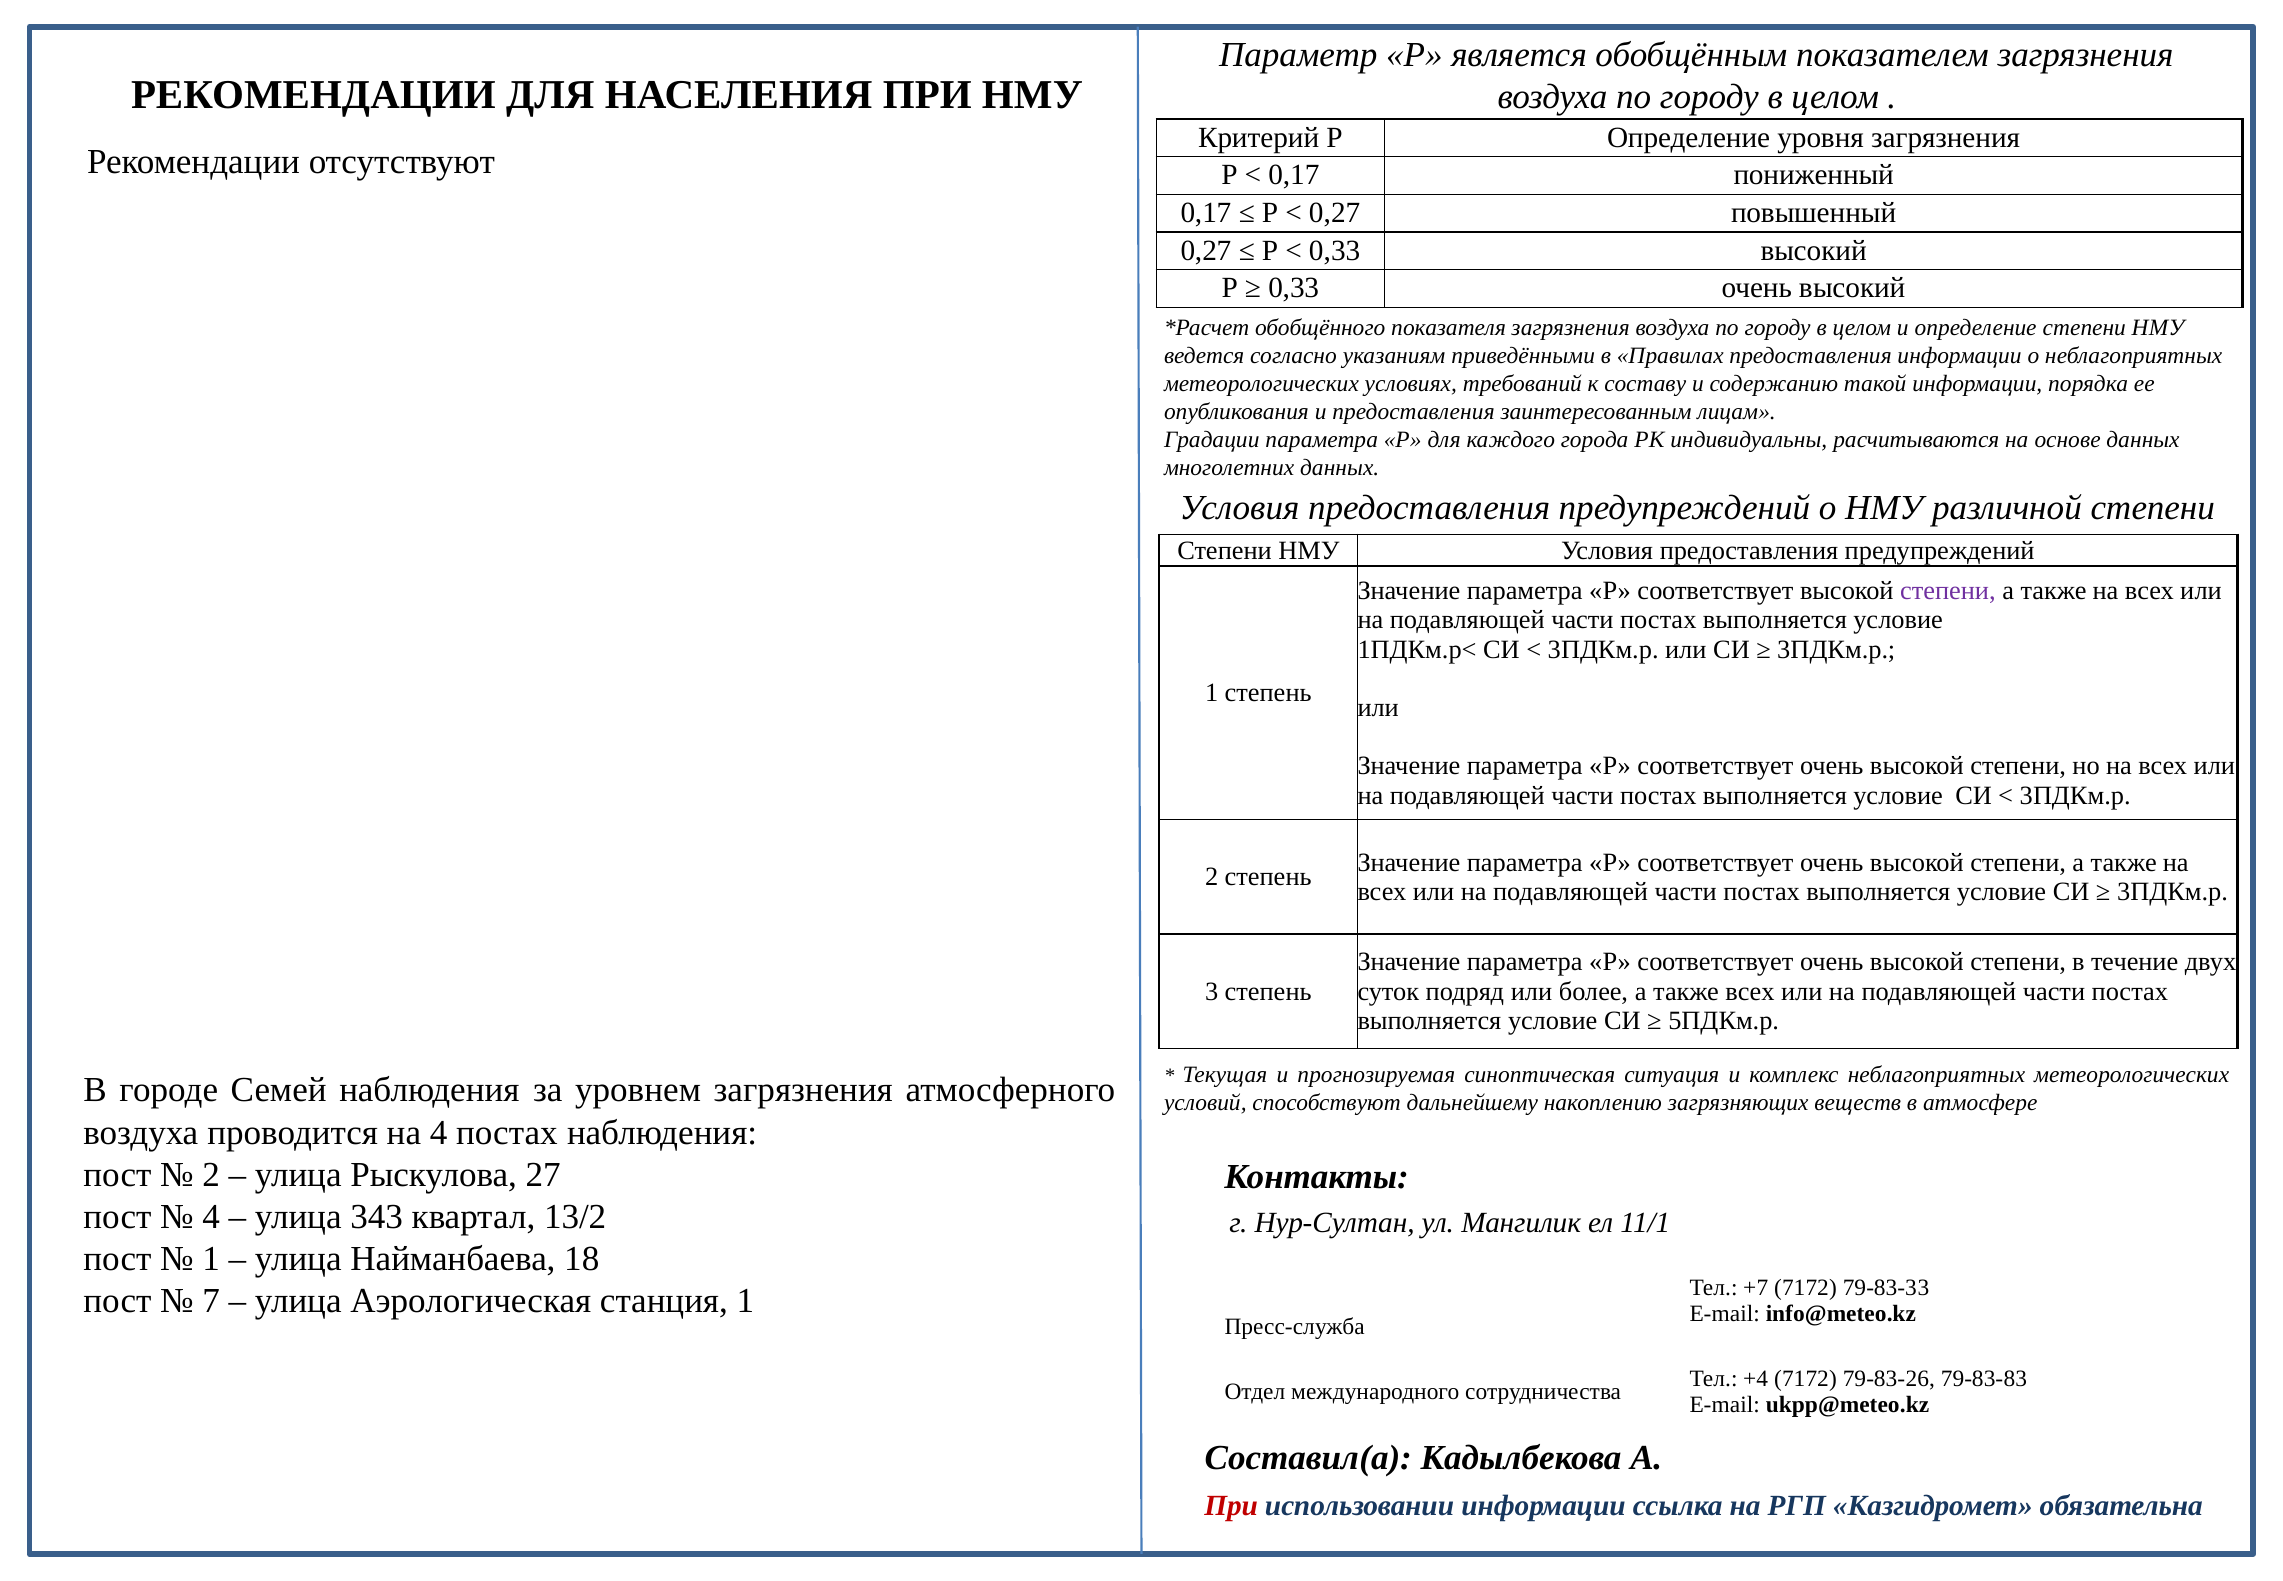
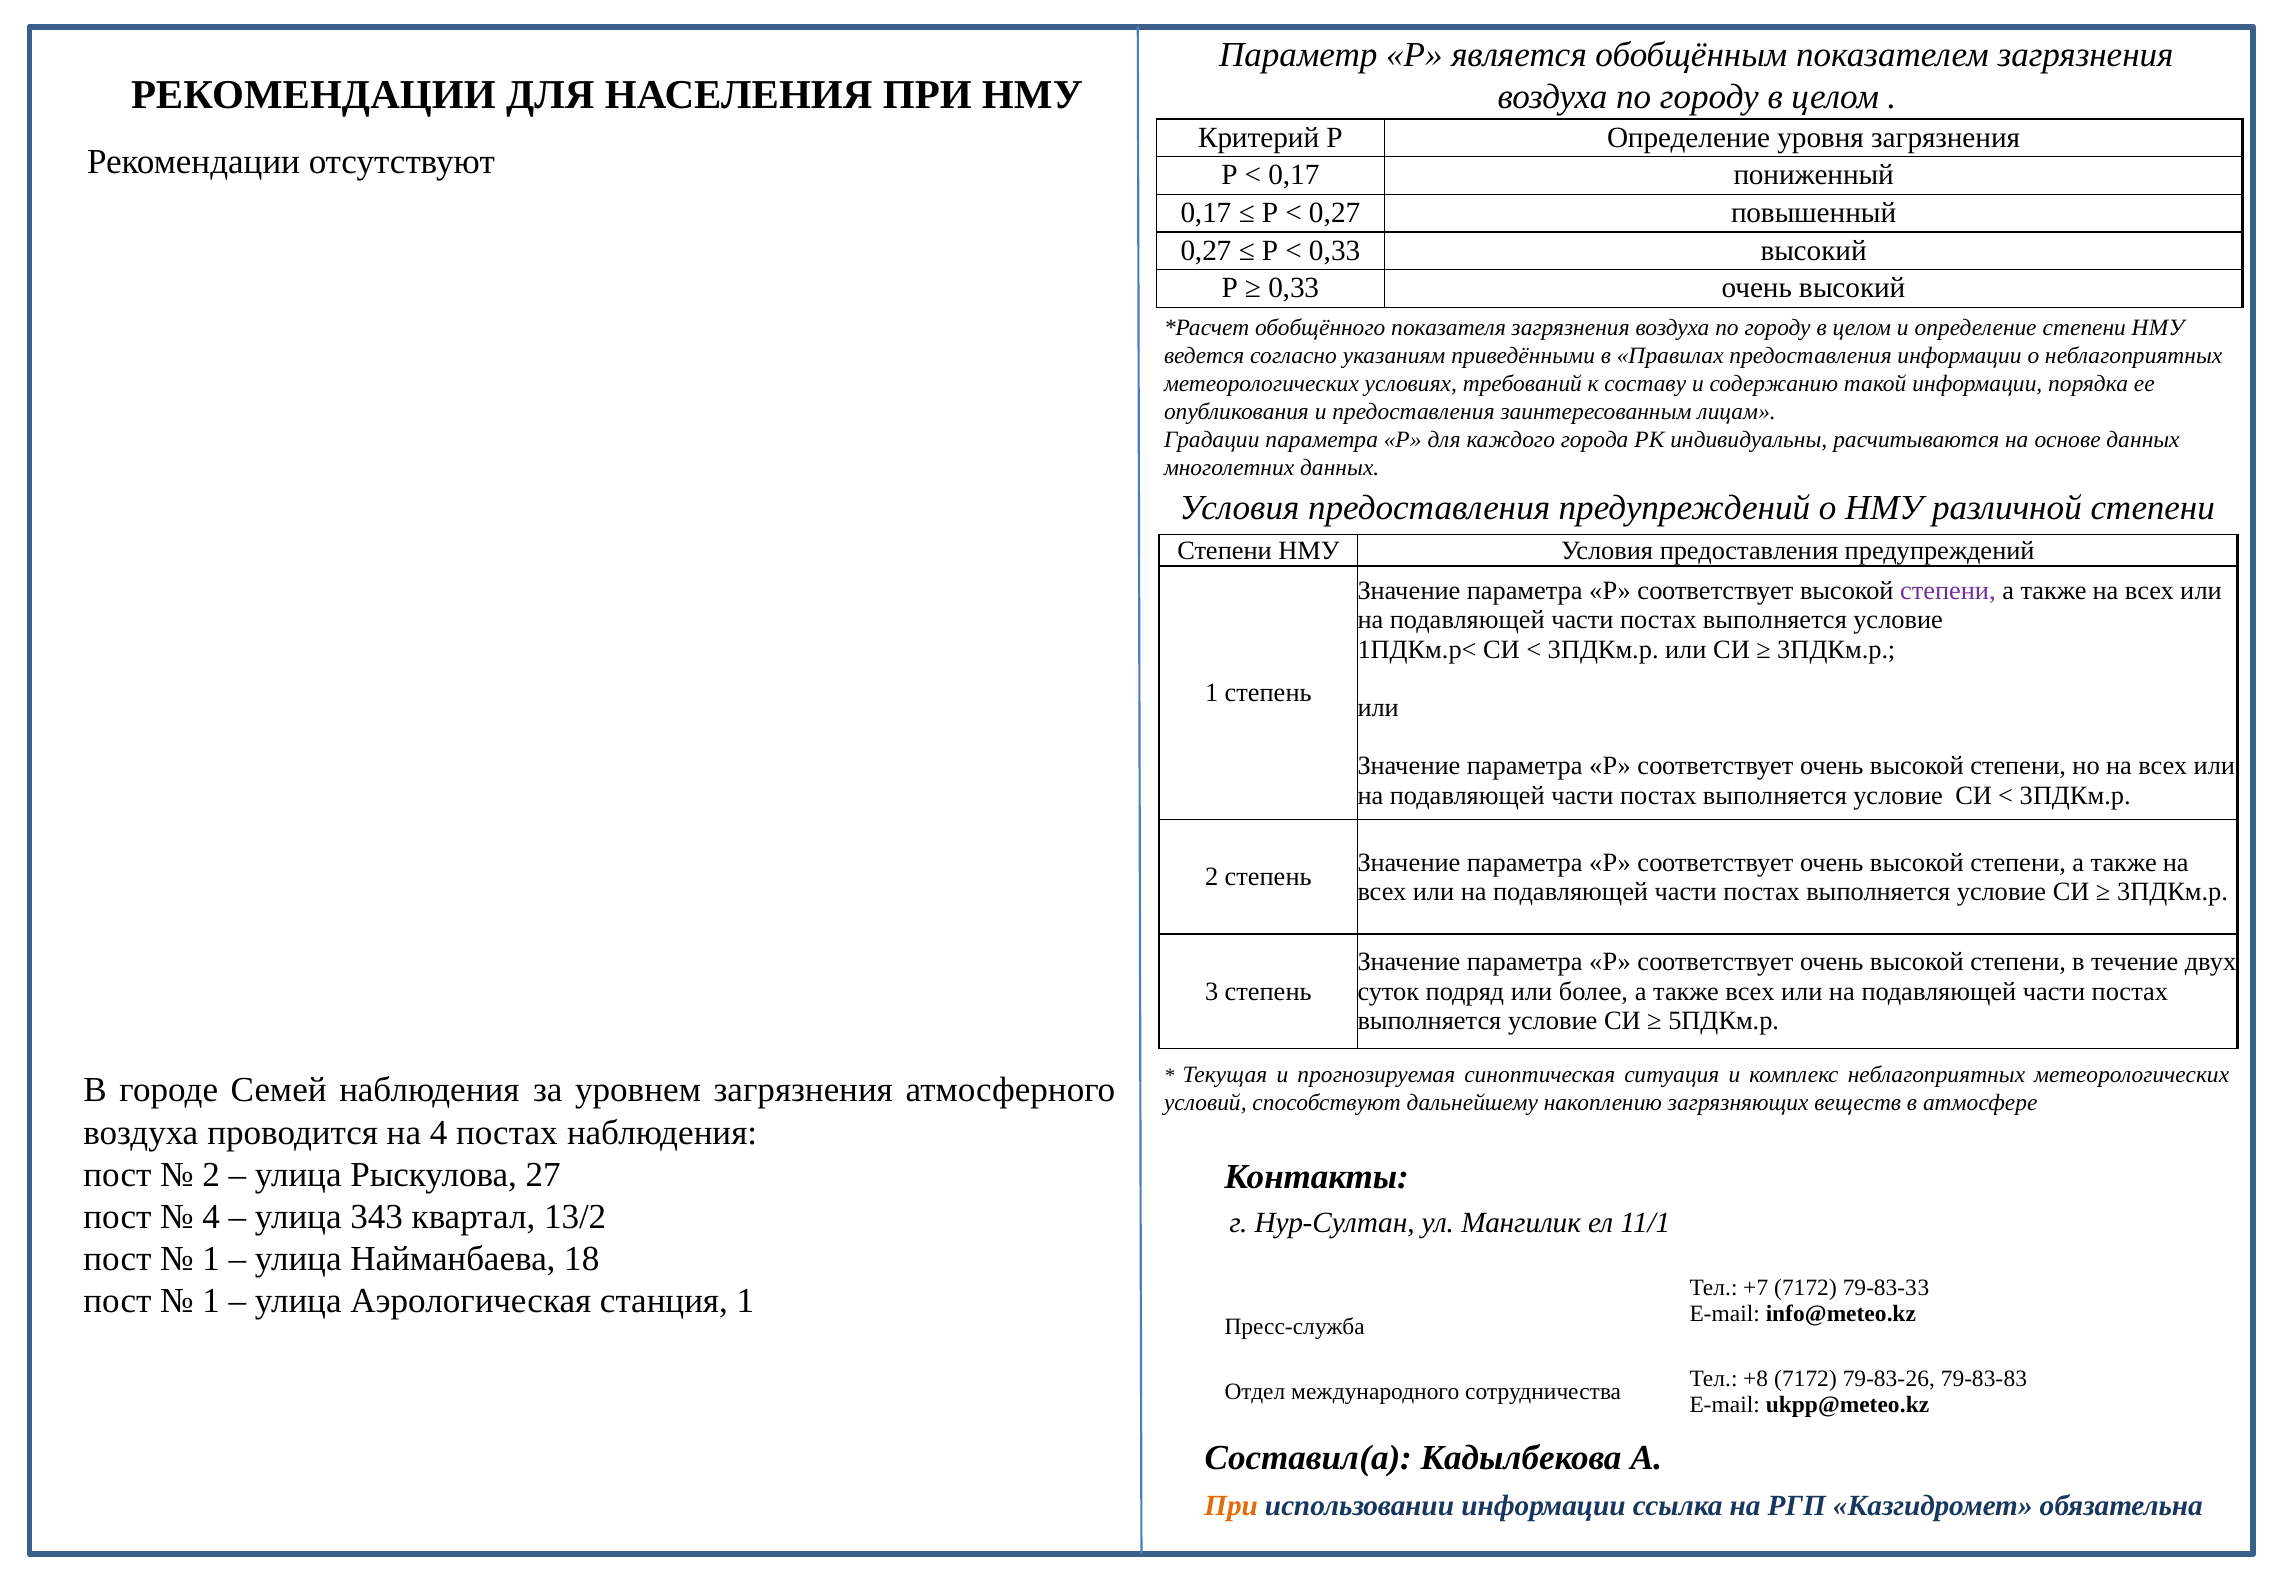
7 at (211, 1301): 7 -> 1
+4: +4 -> +8
При at (1231, 1505) colour: red -> orange
